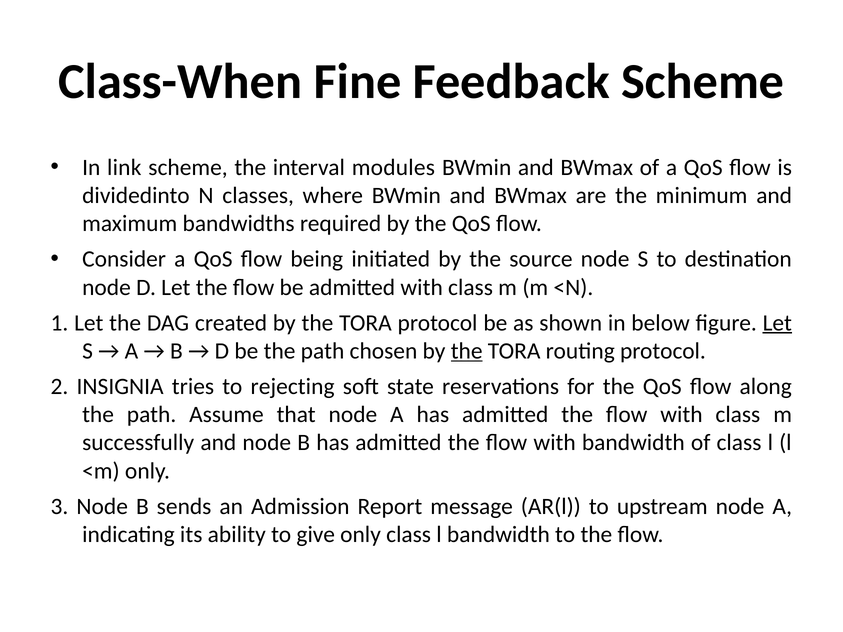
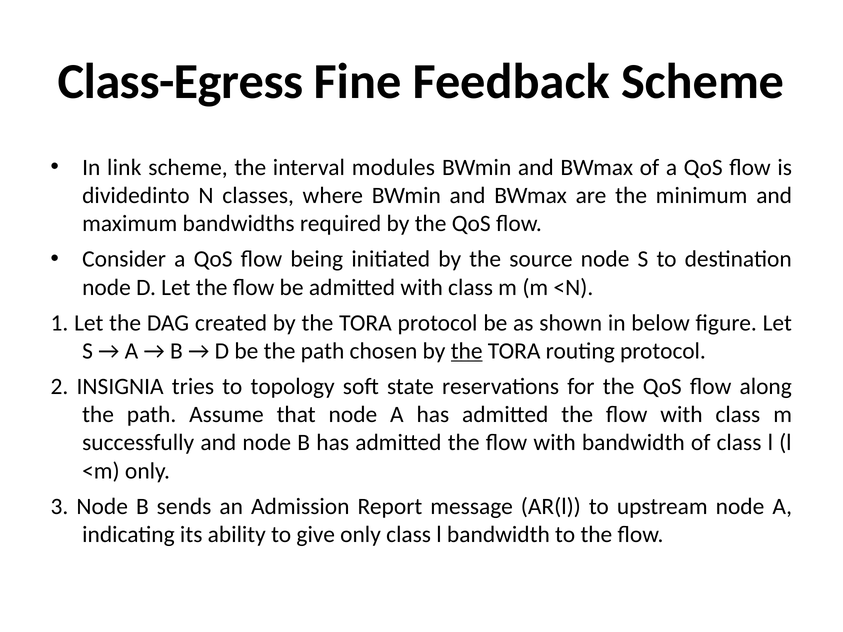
Class-When: Class-When -> Class-Egress
Let at (777, 323) underline: present -> none
rejecting: rejecting -> topology
